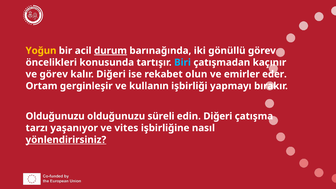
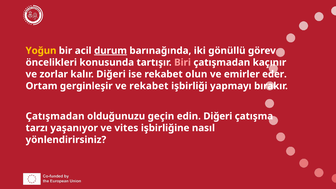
Biri colour: light blue -> pink
ve görev: görev -> zorlar
ve kullanın: kullanın -> rekabet
Olduğunuzu at (55, 116): Olduğunuzu -> Çatışmadan
süreli: süreli -> geçin
yönlendirirsiniz underline: present -> none
